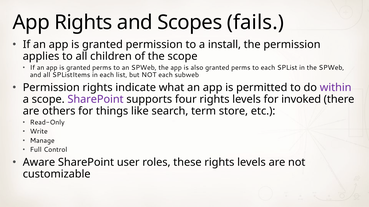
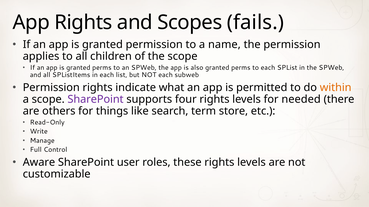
install: install -> name
within colour: purple -> orange
invoked: invoked -> needed
